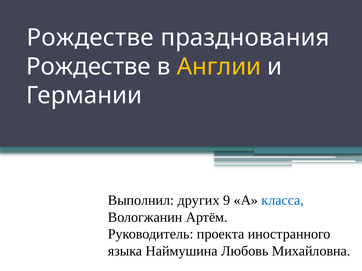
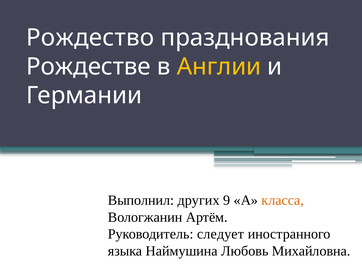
Рождестве at (90, 38): Рождестве -> Рождество
класса colour: blue -> orange
проекта: проекта -> следует
